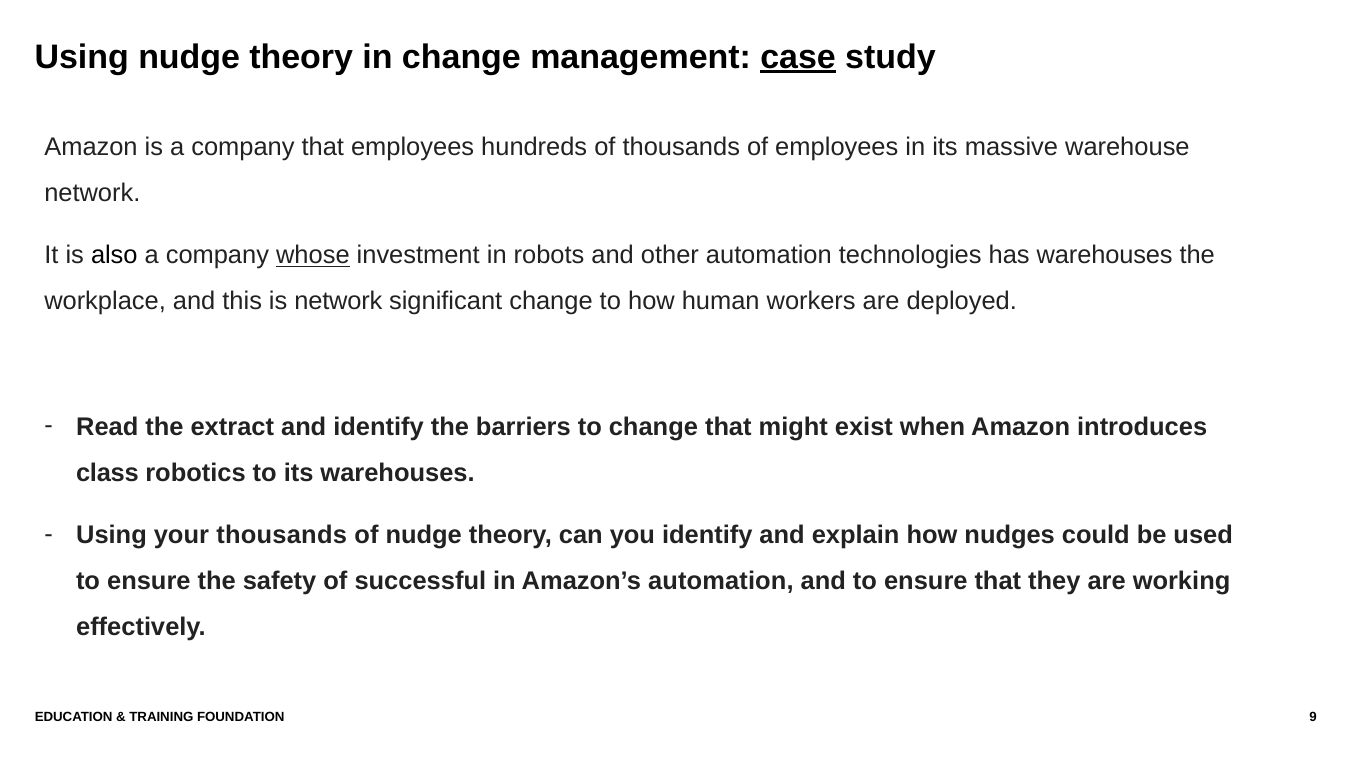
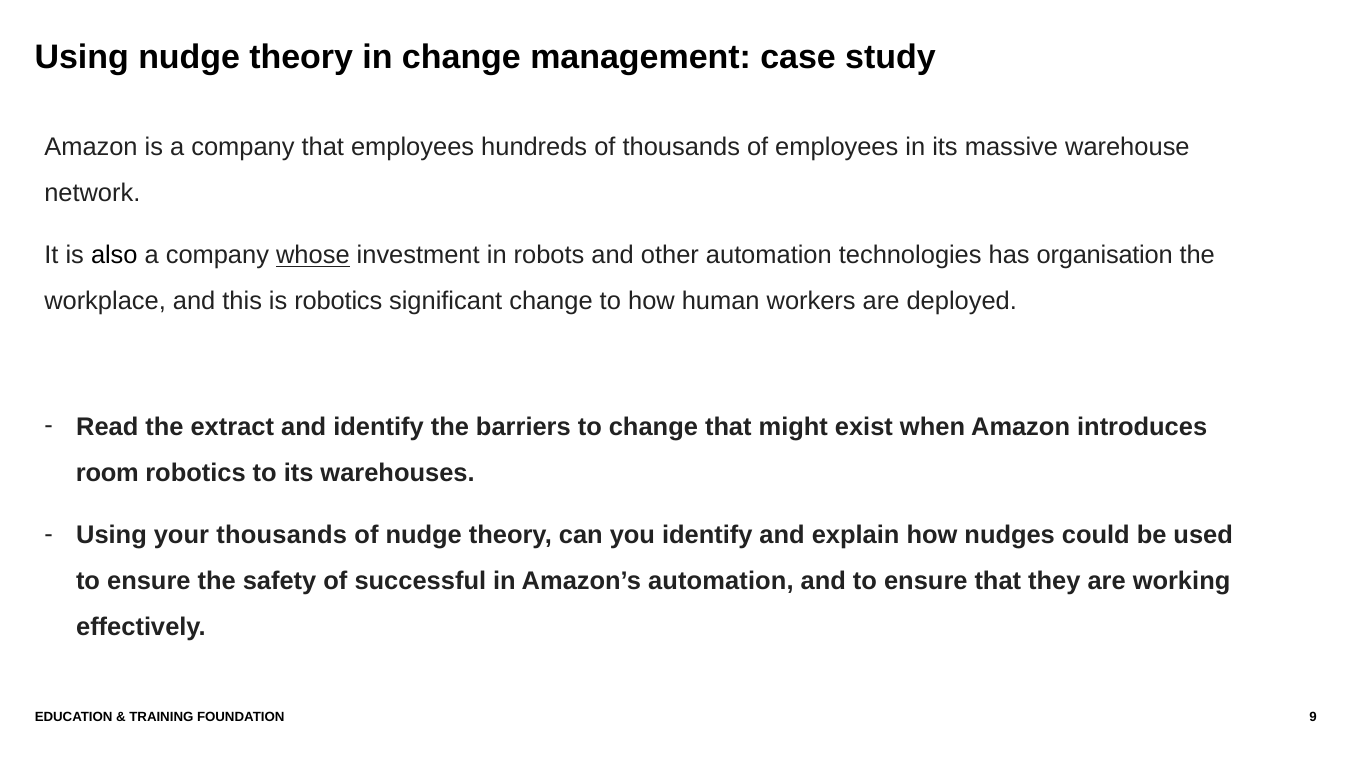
case underline: present -> none
has warehouses: warehouses -> organisation
is network: network -> robotics
class: class -> room
